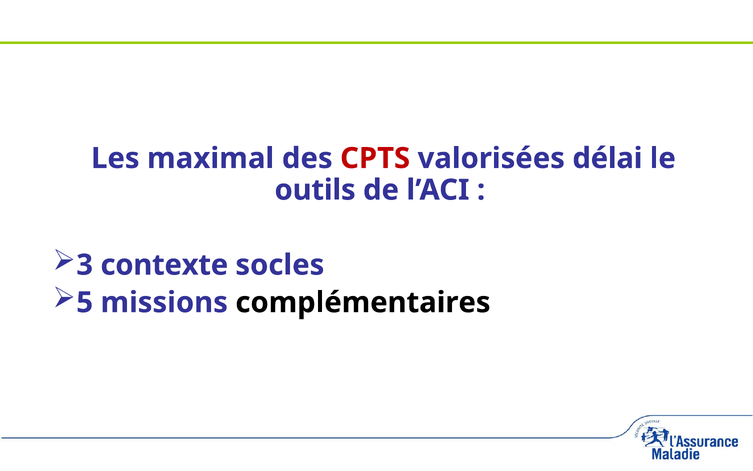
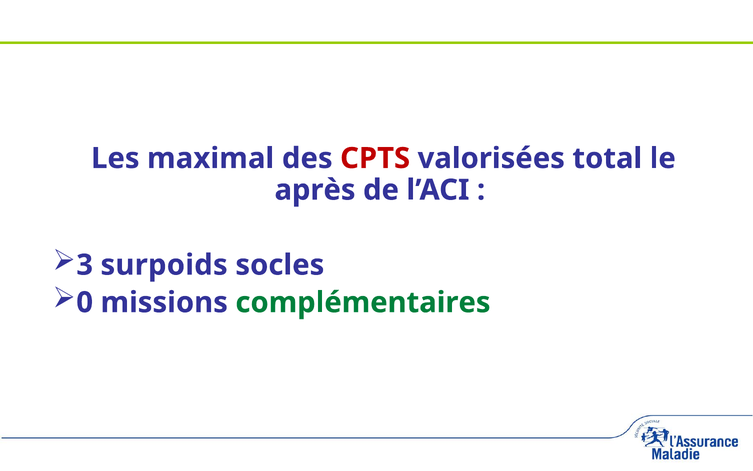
délai: délai -> total
outils: outils -> après
contexte: contexte -> surpoids
5: 5 -> 0
complémentaires colour: black -> green
